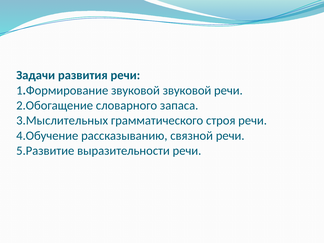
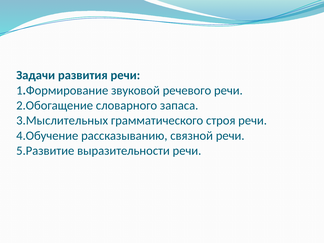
звуковой звуковой: звуковой -> речевого
